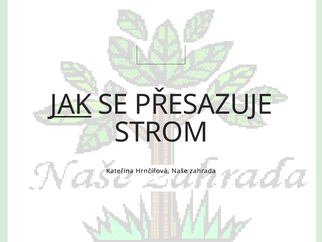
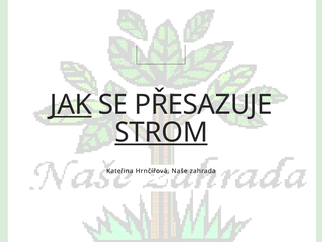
STROM underline: none -> present
